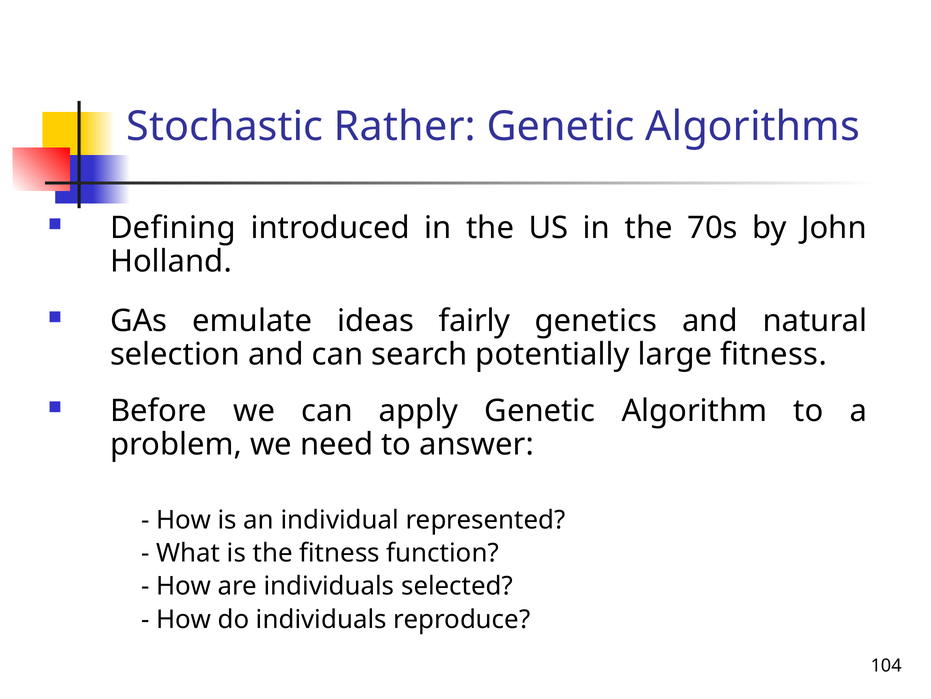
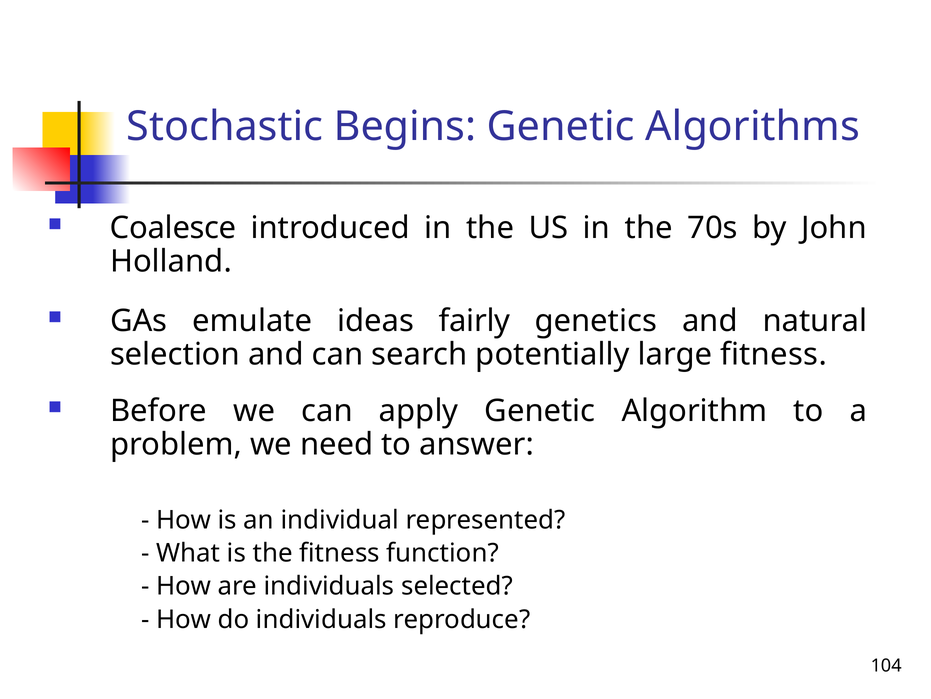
Rather: Rather -> Begins
Defining: Defining -> Coalesce
